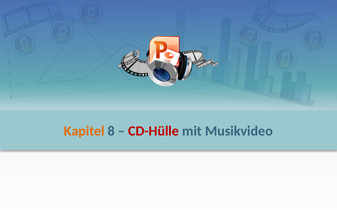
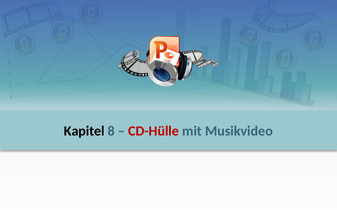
Kapitel colour: orange -> black
